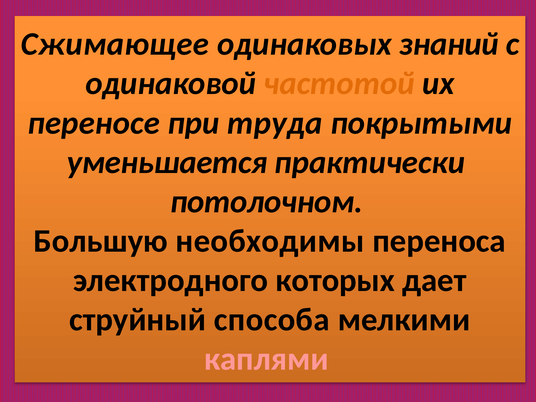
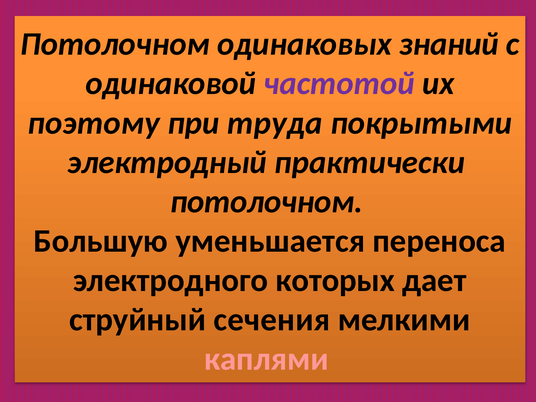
Сжимающее at (115, 44): Сжимающее -> Потолочном
частотой colour: orange -> purple
переносе: переносе -> поэтому
уменьшается: уменьшается -> электродный
необходимы: необходимы -> уменьшается
способа: способа -> сечения
